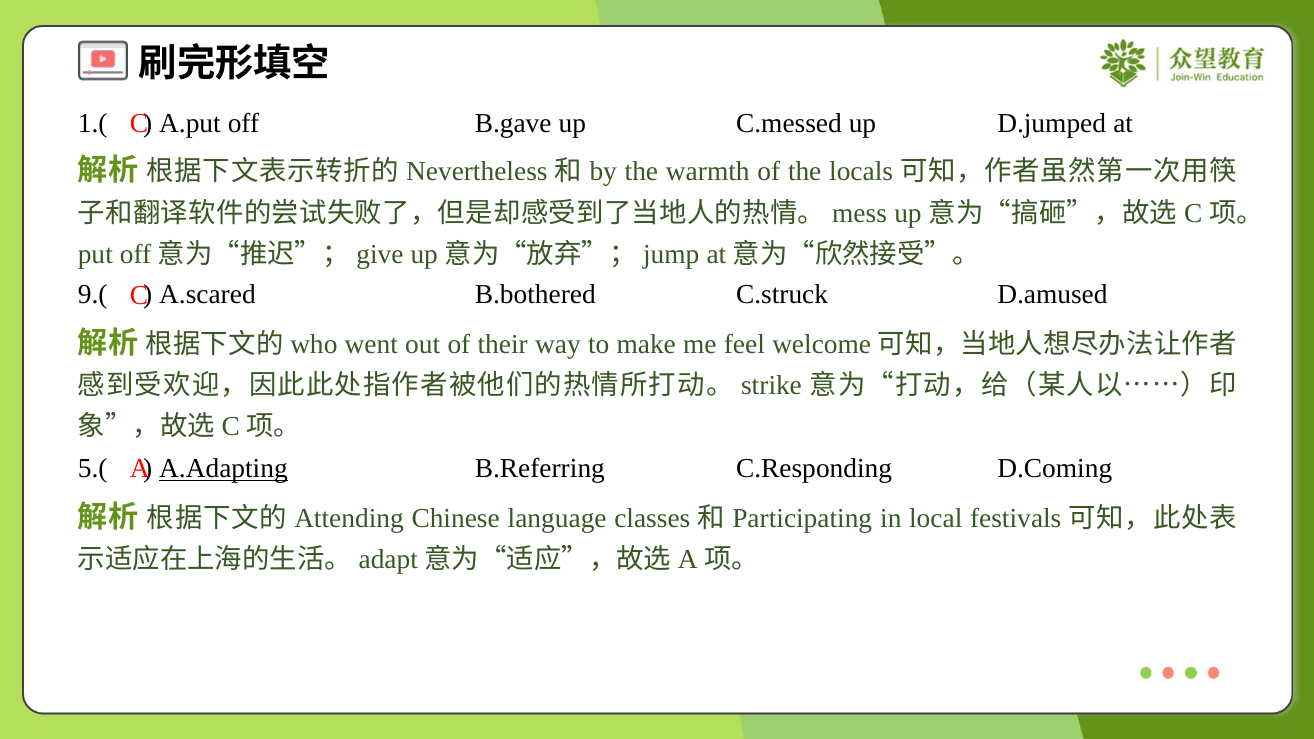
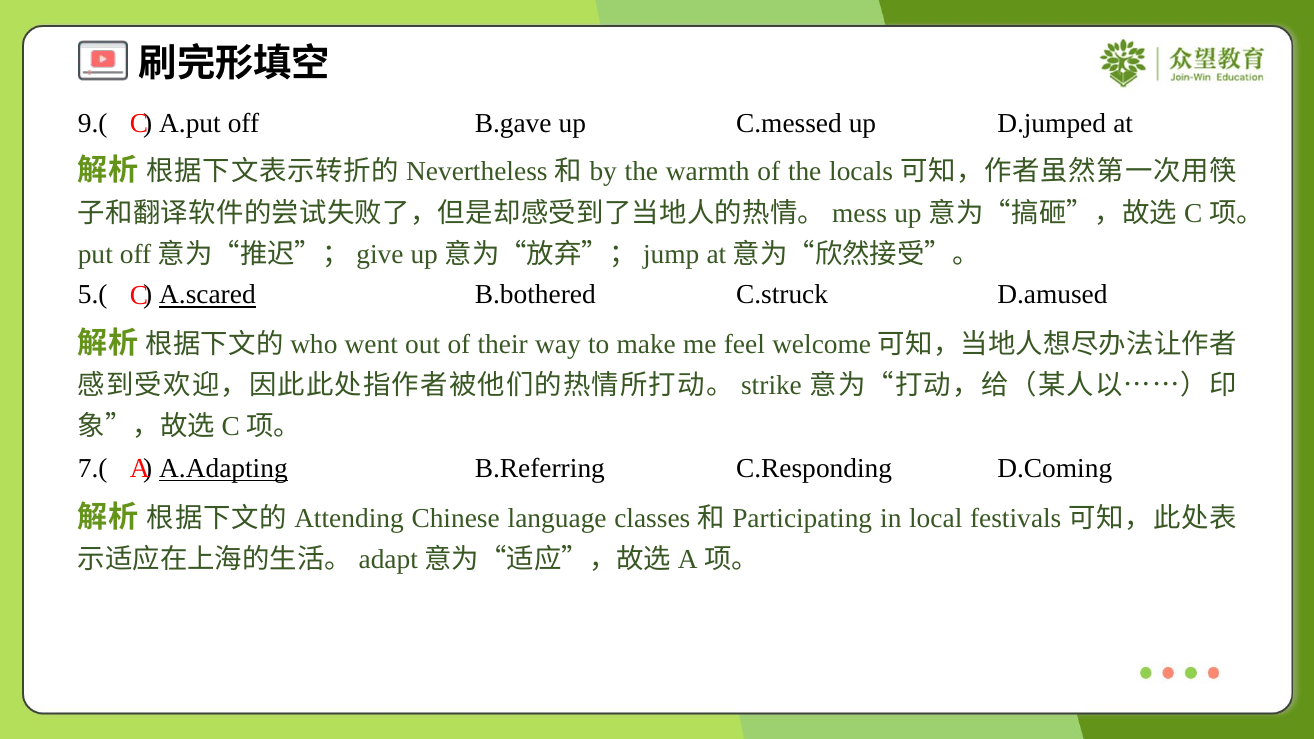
1.(: 1.( -> 9.(
9.(: 9.( -> 5.(
A.scared underline: none -> present
5.(: 5.( -> 7.(
